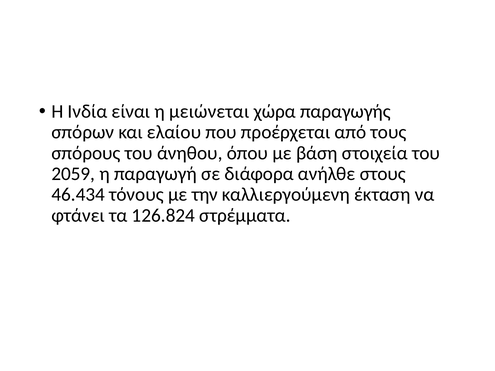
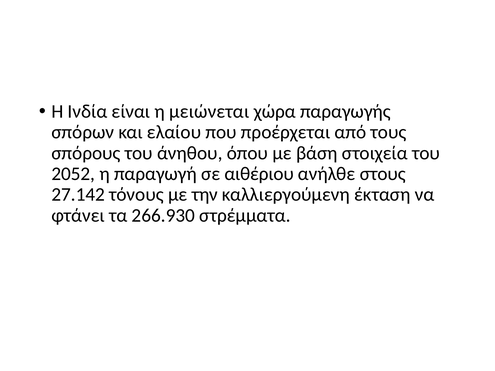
2059: 2059 -> 2052
διάφορα: διάφορα -> αιθέριου
46.434: 46.434 -> 27.142
126.824: 126.824 -> 266.930
